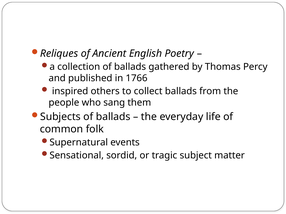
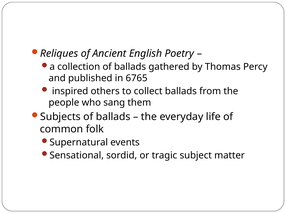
1766: 1766 -> 6765
